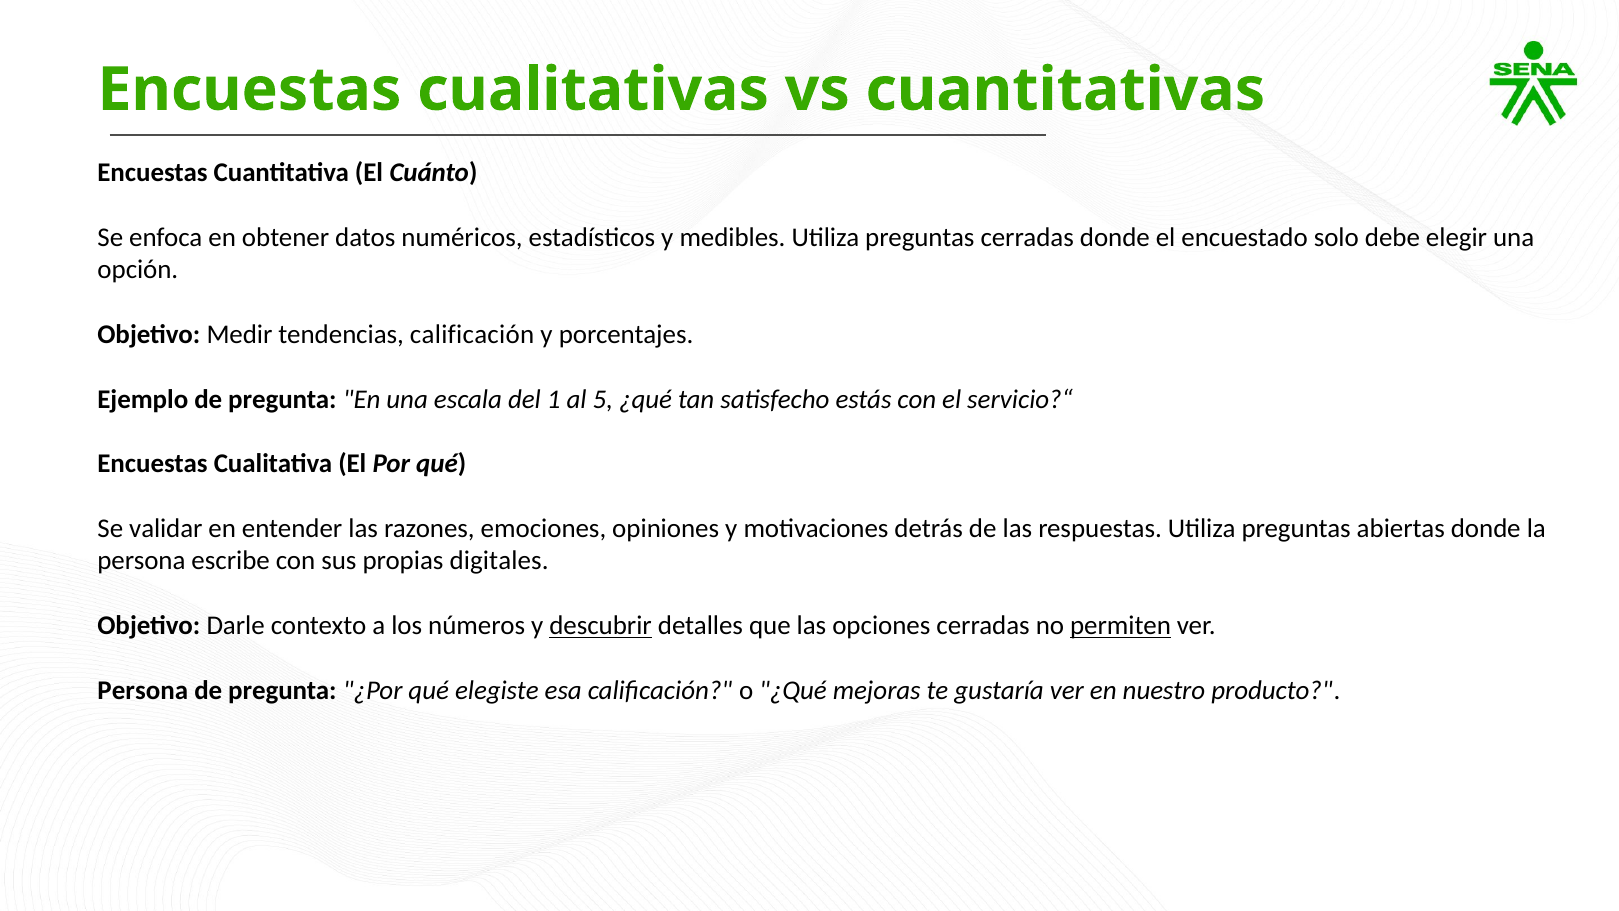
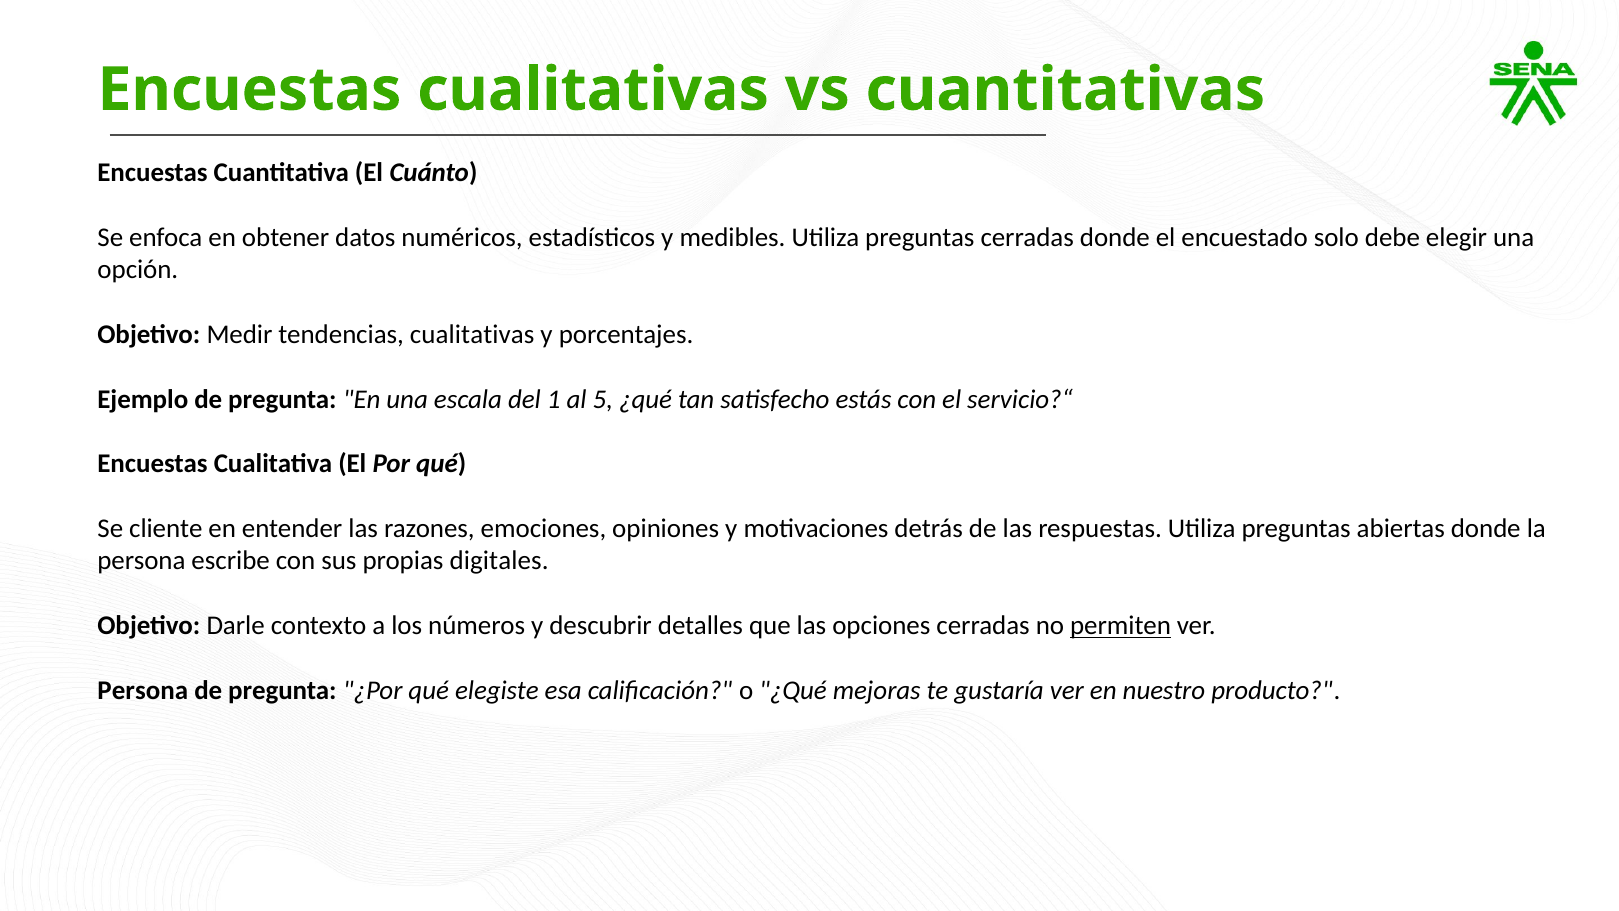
tendencias calificación: calificación -> cualitativas
validar: validar -> cliente
descubrir underline: present -> none
